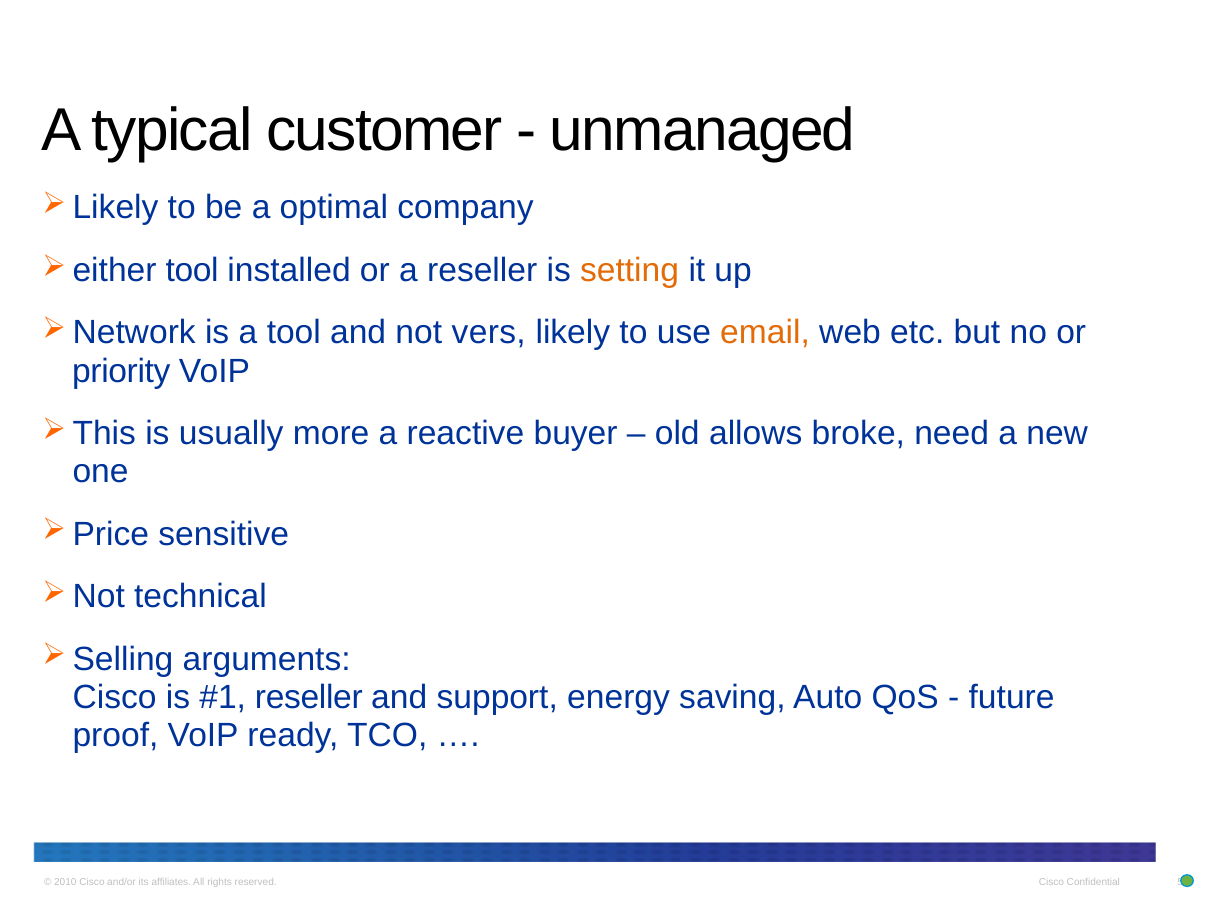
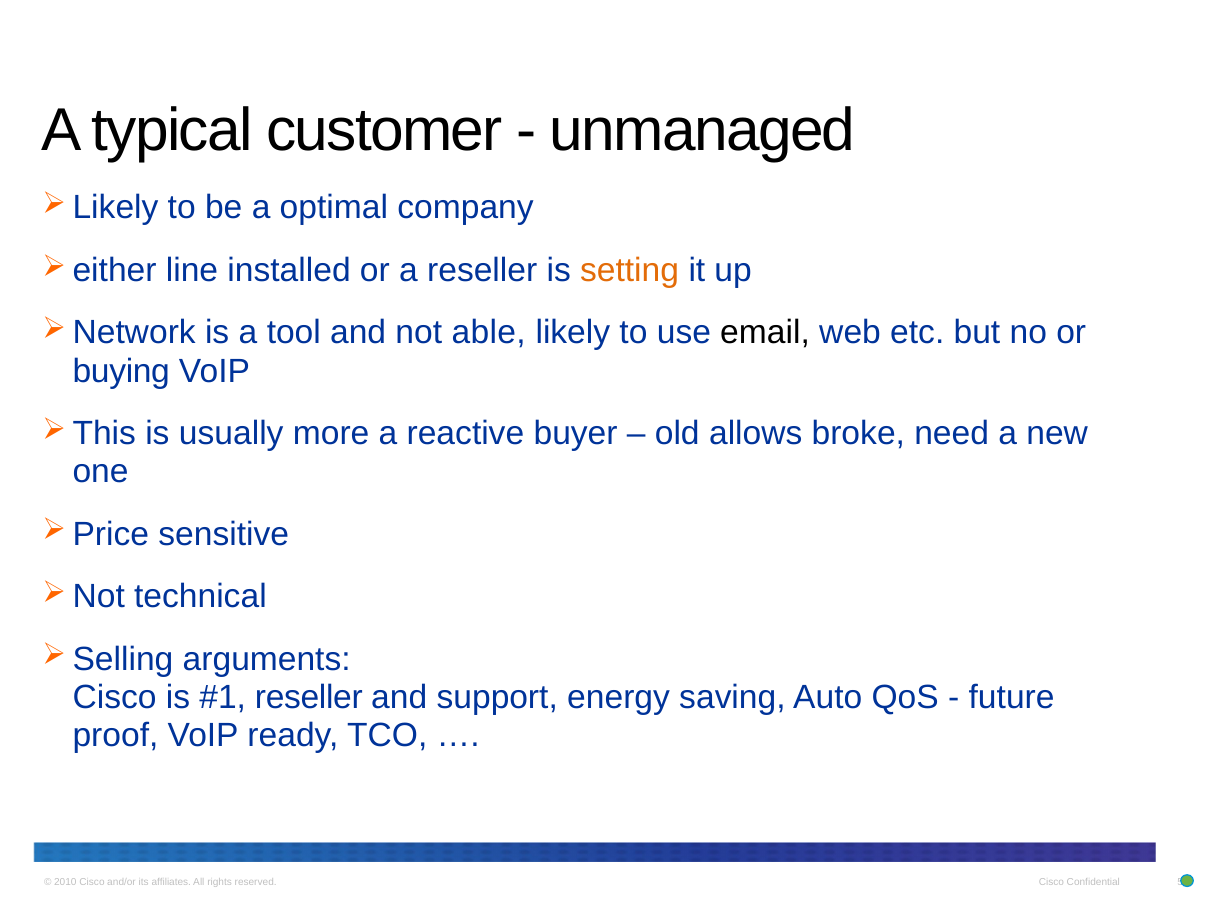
tool at (192, 270): tool -> line
vers: vers -> able
email colour: orange -> black
priority: priority -> buying
